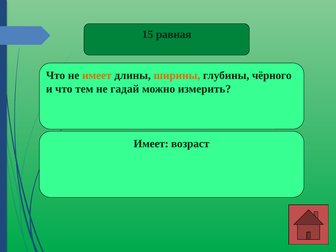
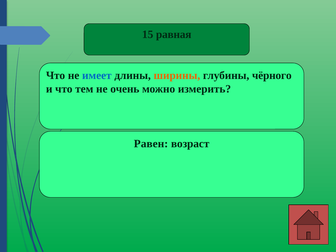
имеет at (97, 75) colour: orange -> blue
гадай: гадай -> очень
Имеет at (151, 144): Имеет -> Равен
